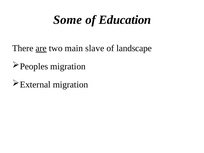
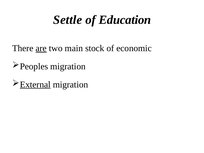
Some: Some -> Settle
slave: slave -> stock
landscape: landscape -> economic
External underline: none -> present
